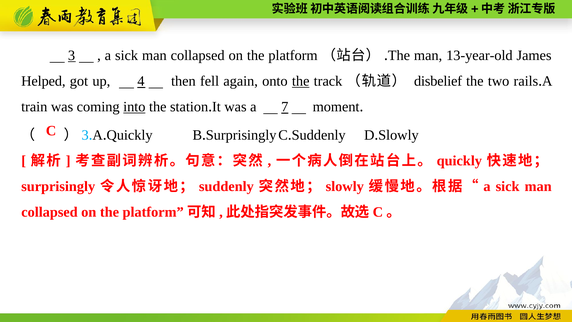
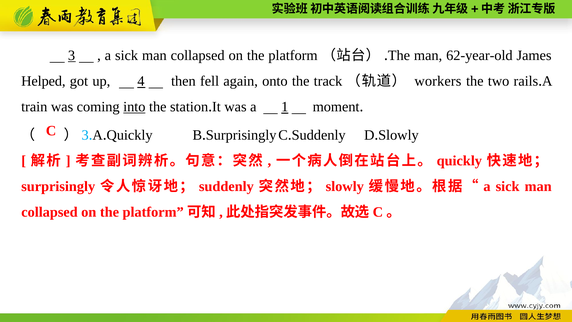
13-year-old: 13-year-old -> 62-year-old
the at (301, 81) underline: present -> none
disbelief: disbelief -> workers
7: 7 -> 1
